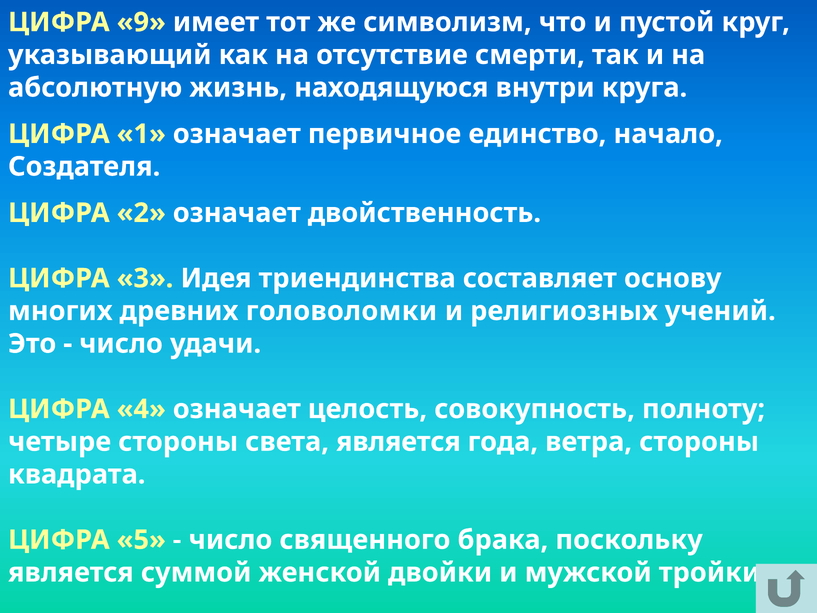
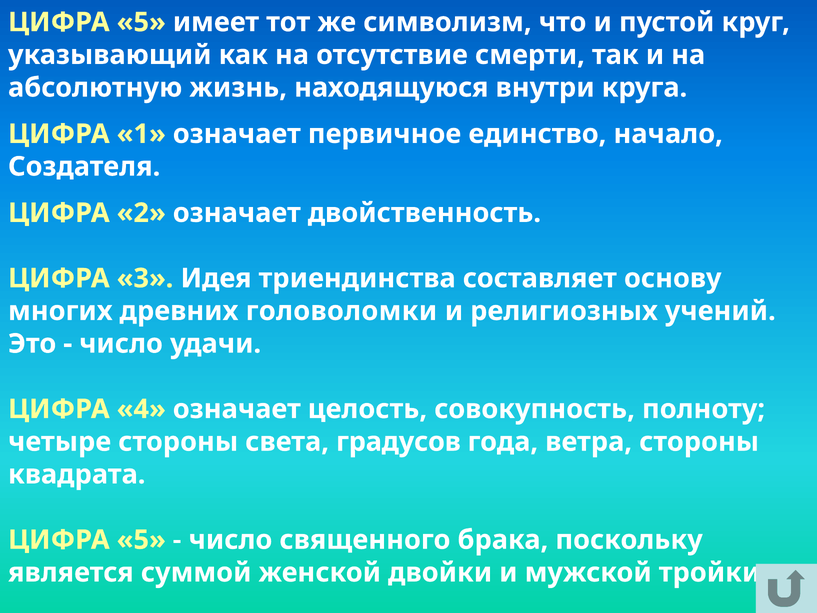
9 at (141, 22): 9 -> 5
света является: является -> градусов
